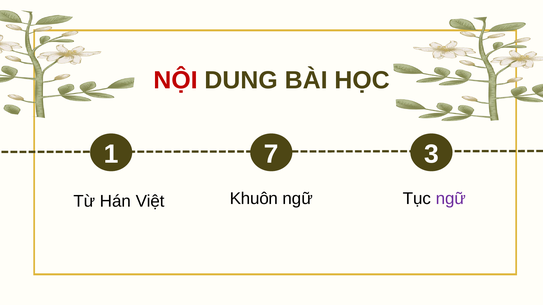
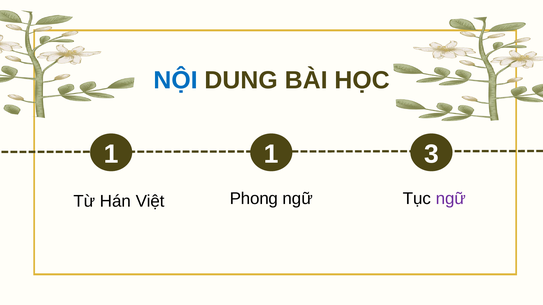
NỘI colour: red -> blue
1 7: 7 -> 1
Khuôn: Khuôn -> Phong
